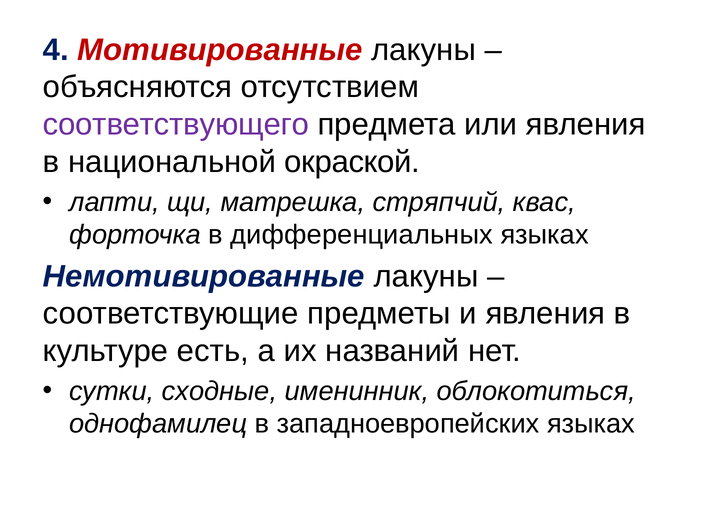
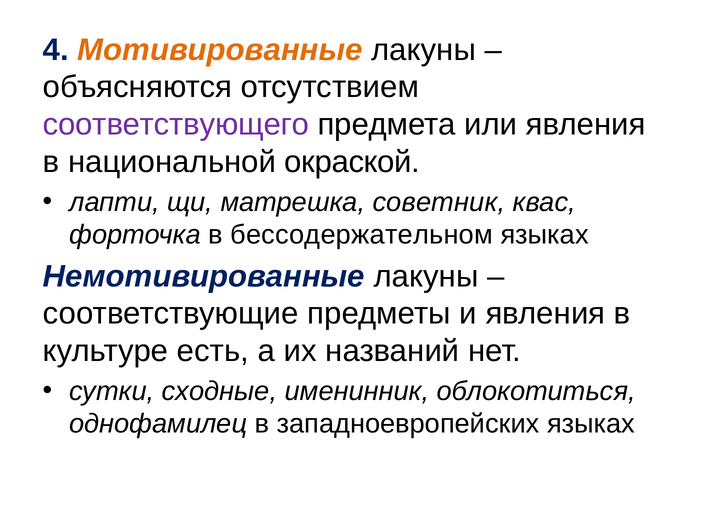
Мотивированные colour: red -> orange
стряпчий: стряпчий -> советник
дифференциальных: дифференциальных -> бессодержательном
